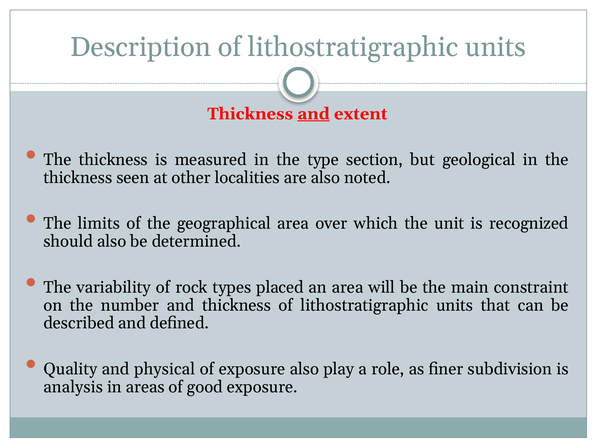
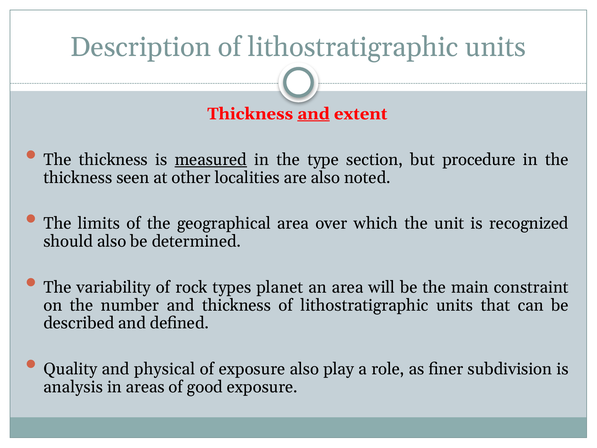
measured underline: none -> present
geological: geological -> procedure
placed: placed -> planet
